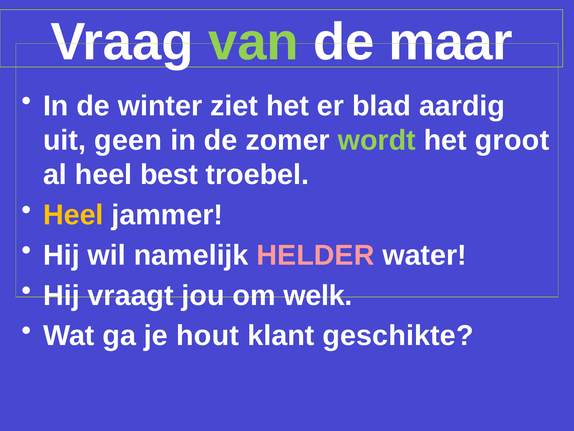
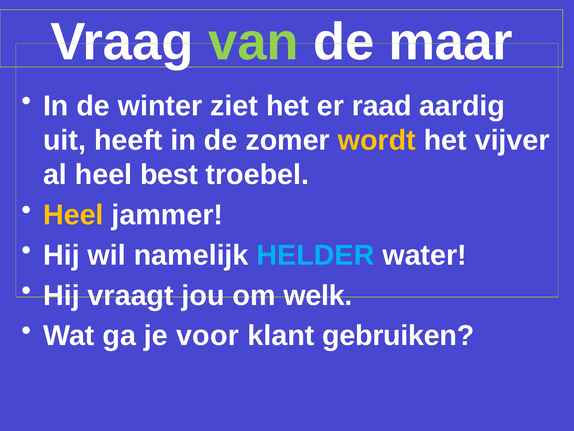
blad: blad -> raad
geen: geen -> heeft
wordt colour: light green -> yellow
groot: groot -> vijver
HELDER colour: pink -> light blue
hout: hout -> voor
geschikte: geschikte -> gebruiken
